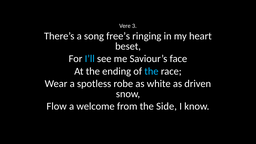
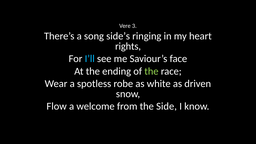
free’s: free’s -> side’s
beset: beset -> rights
the at (151, 71) colour: light blue -> light green
